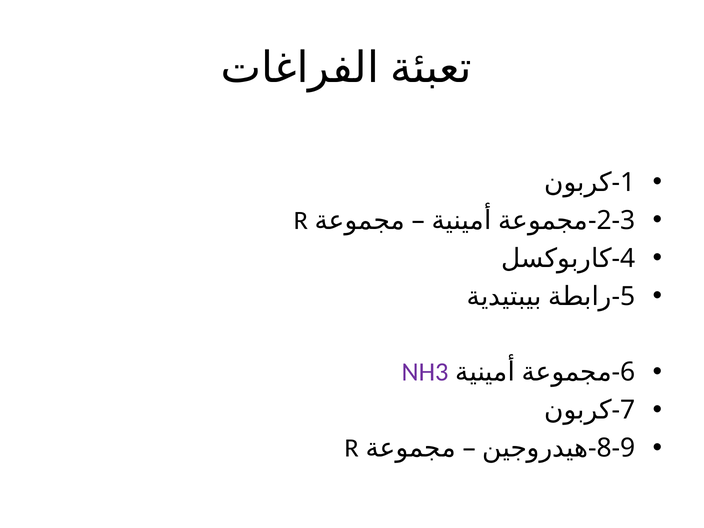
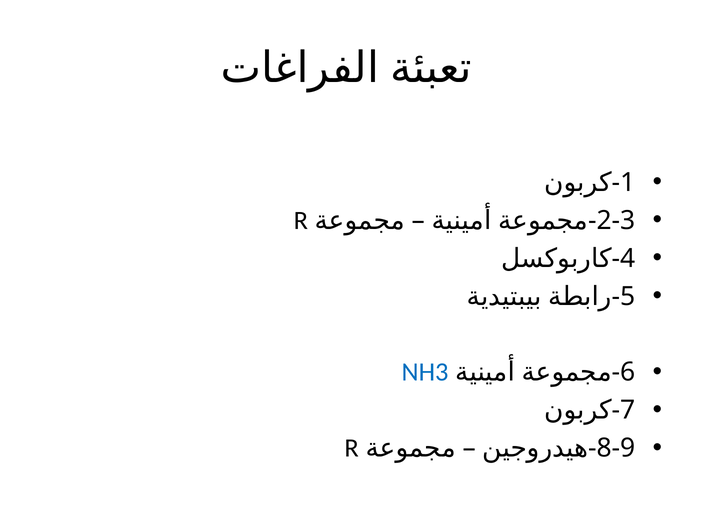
NH3 colour: purple -> blue
